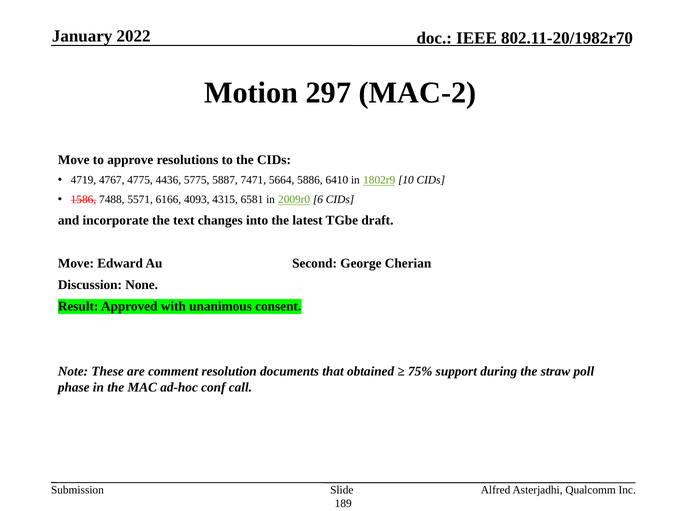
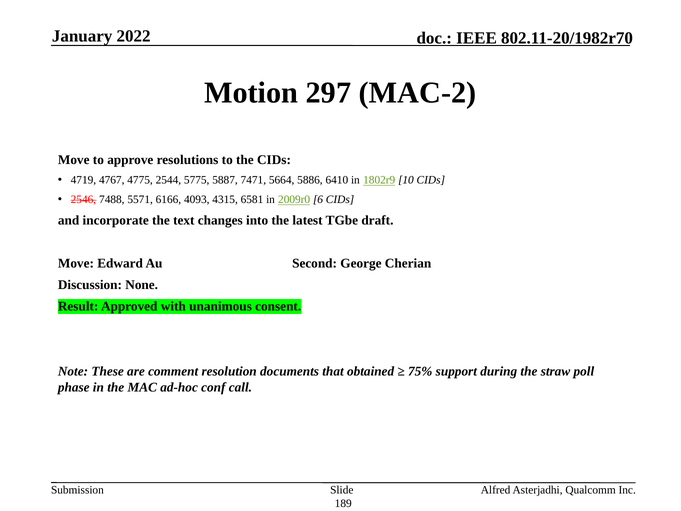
4436: 4436 -> 2544
1586: 1586 -> 2546
